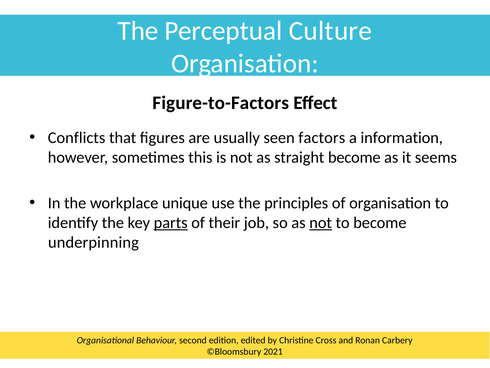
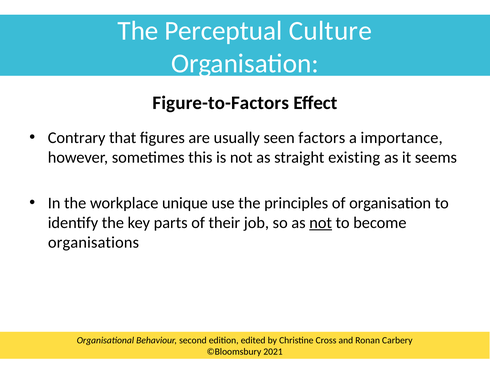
Conflicts: Conflicts -> Contrary
information: information -> importance
straight become: become -> existing
parts underline: present -> none
underpinning: underpinning -> organisations
